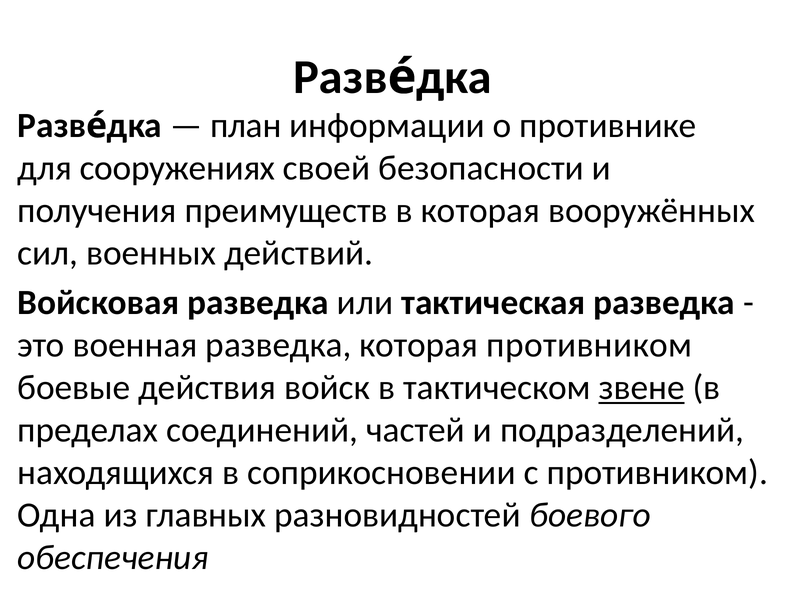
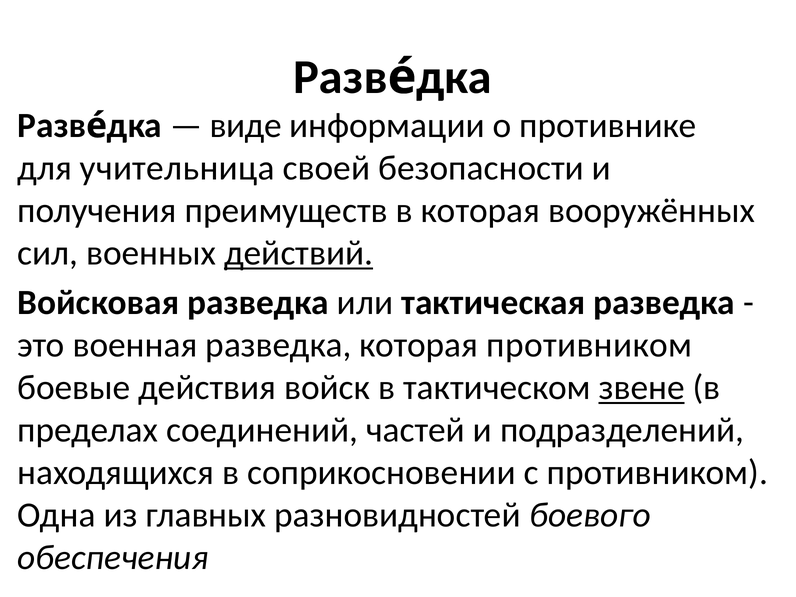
план: план -> виде
сооружениях: сооружениях -> учительница
действий underline: none -> present
